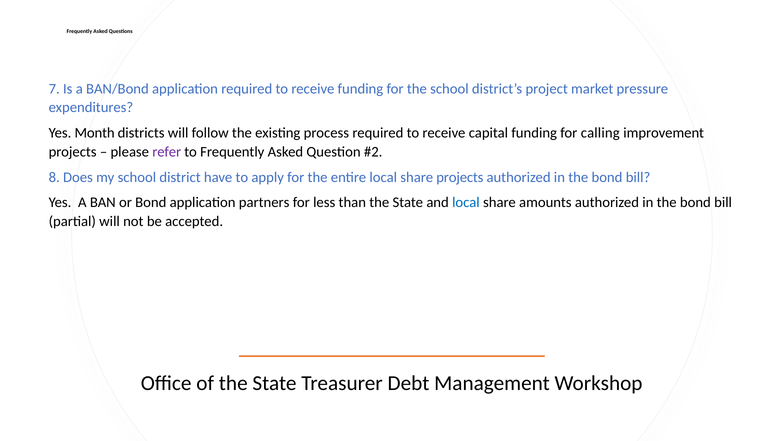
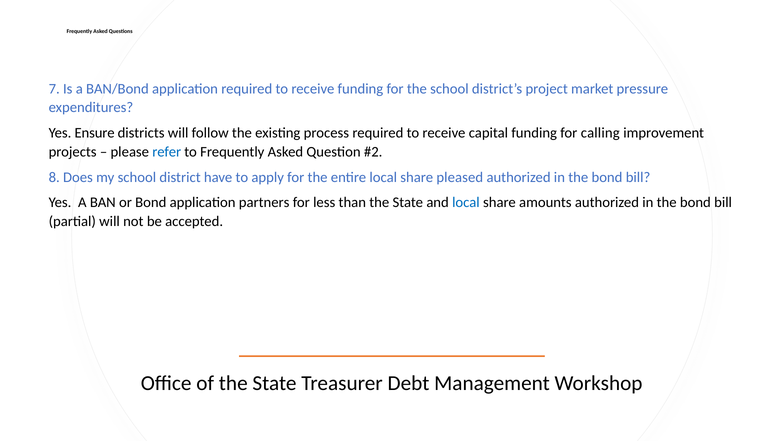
Month: Month -> Ensure
refer colour: purple -> blue
share projects: projects -> pleased
